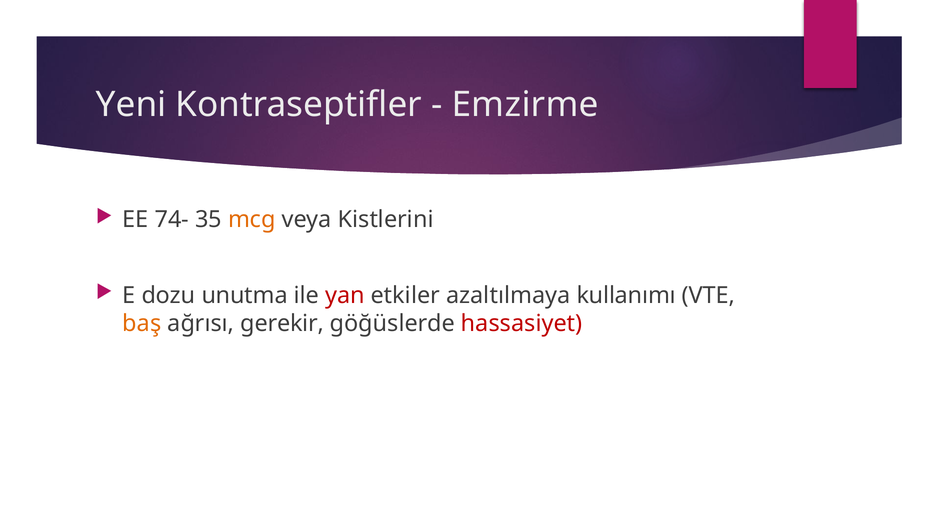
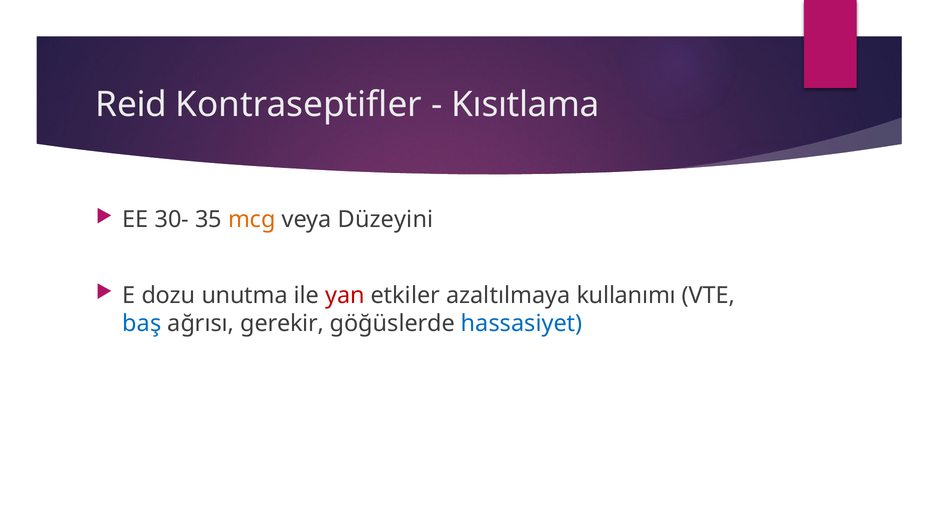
Yeni: Yeni -> Reid
Emzirme: Emzirme -> Kısıtlama
74-: 74- -> 30-
Kistlerini: Kistlerini -> Düzeyini
baş colour: orange -> blue
hassasiyet colour: red -> blue
